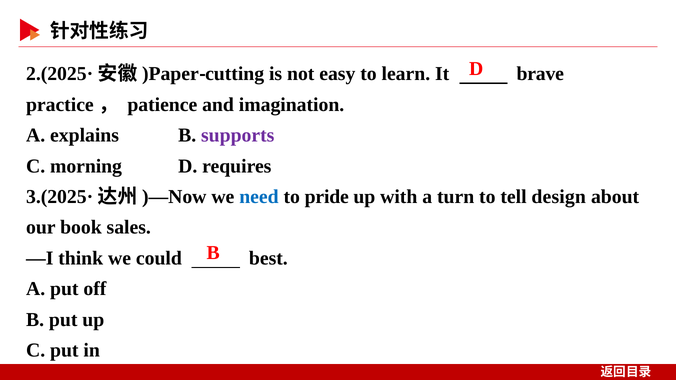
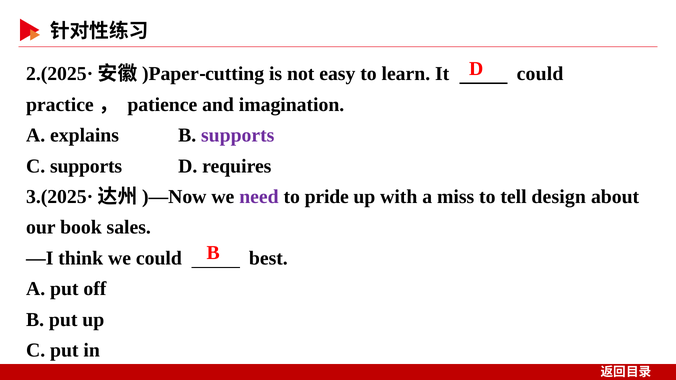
It brave: brave -> could
C morning: morning -> supports
need colour: blue -> purple
turn: turn -> miss
